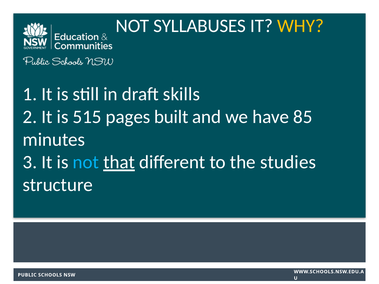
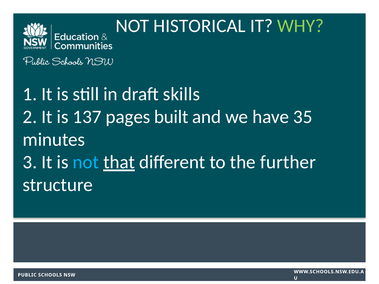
SYLLABUSES: SYLLABUSES -> HISTORICAL
WHY colour: yellow -> light green
515: 515 -> 137
85: 85 -> 35
studies: studies -> further
